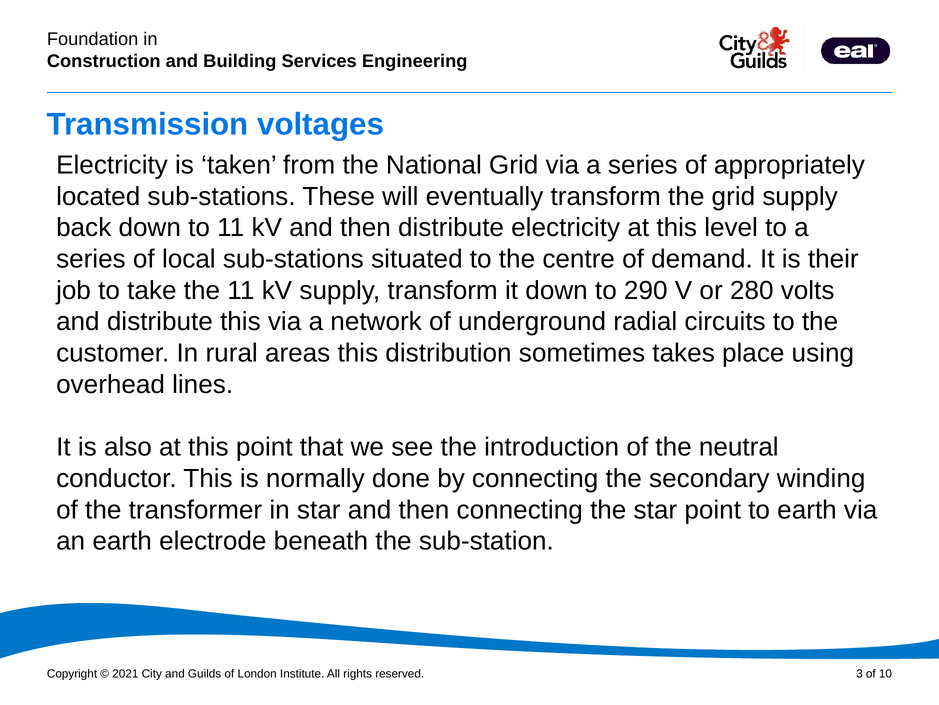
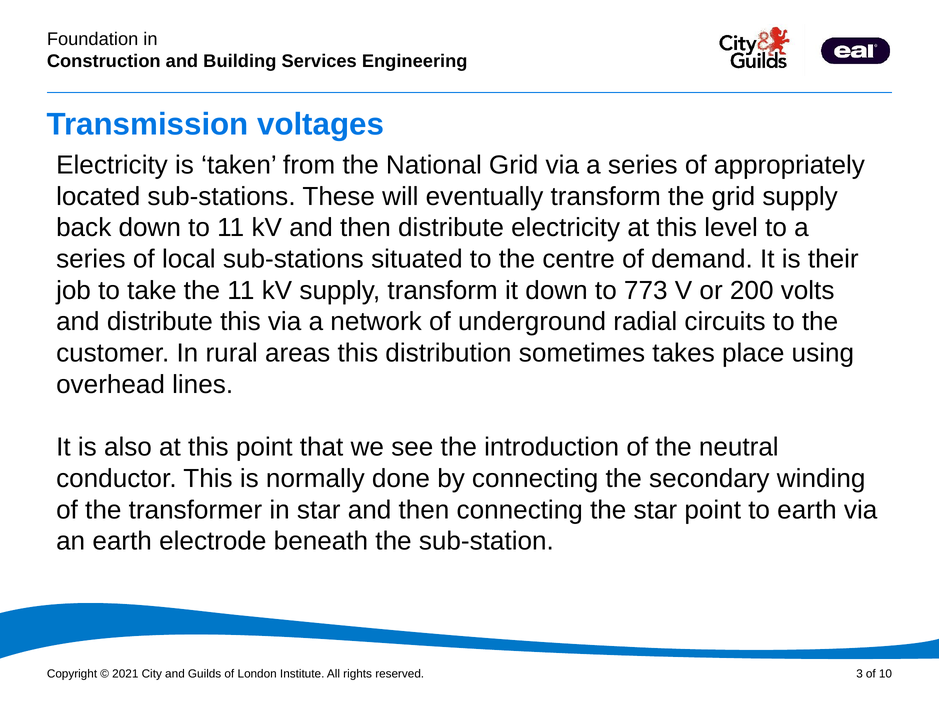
290: 290 -> 773
280: 280 -> 200
